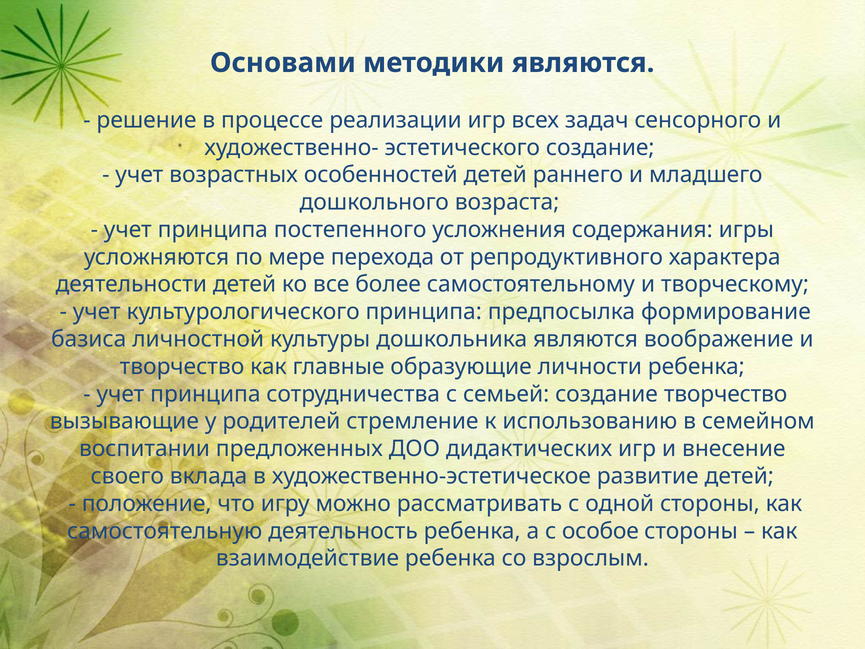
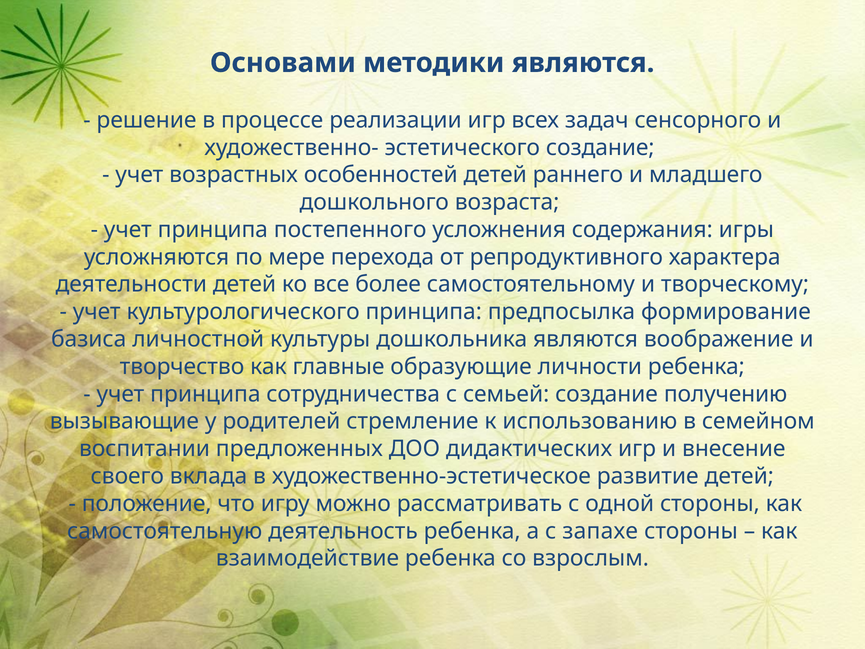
создание творчество: творчество -> получению
особое: особое -> запахе
